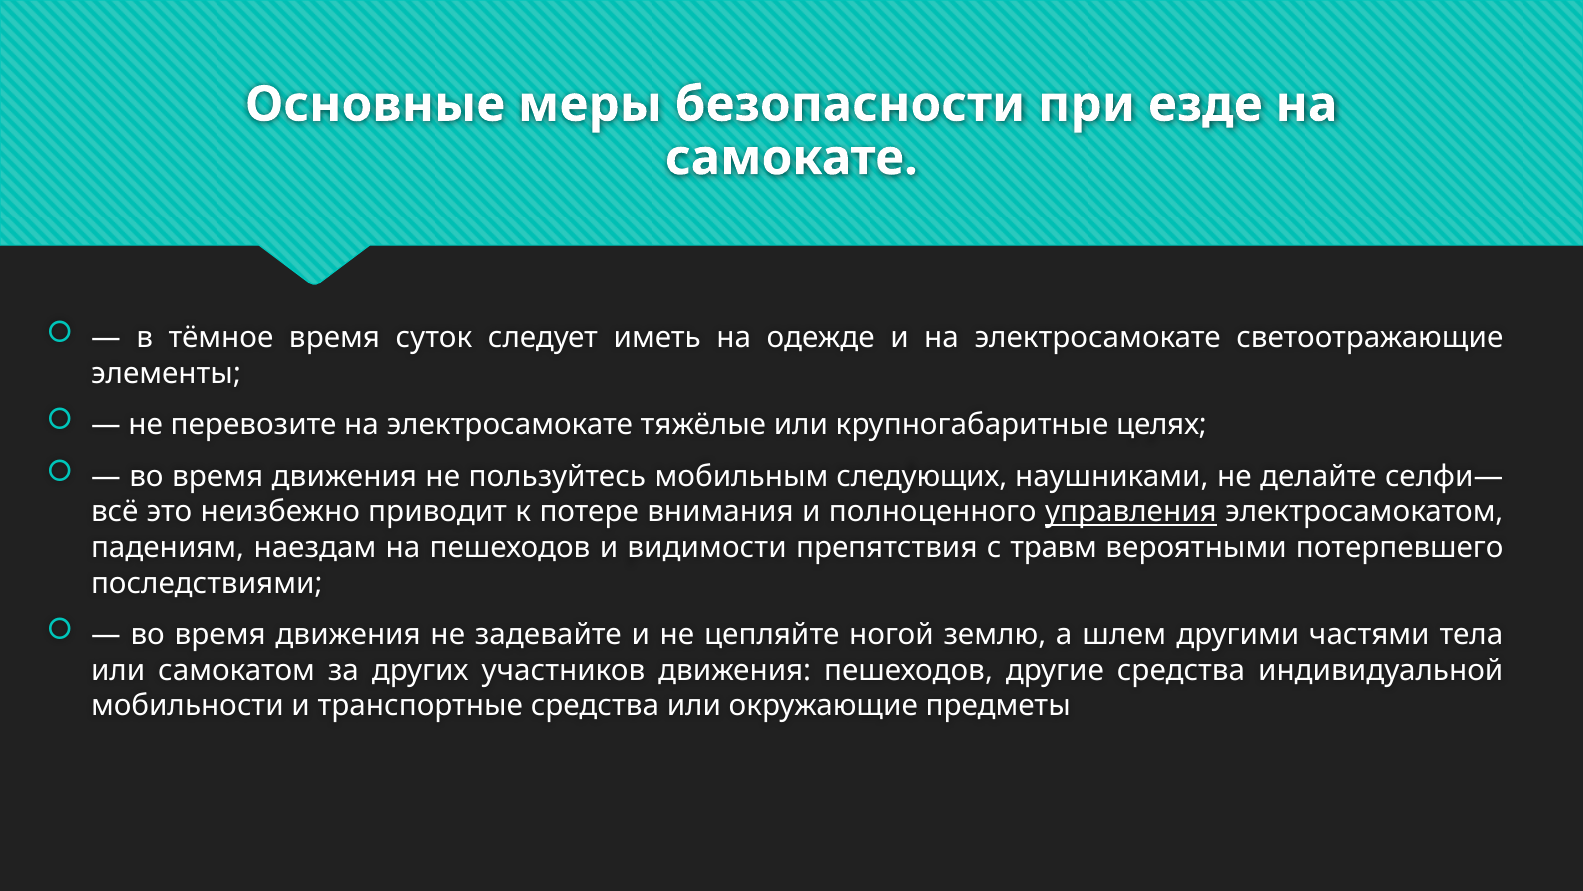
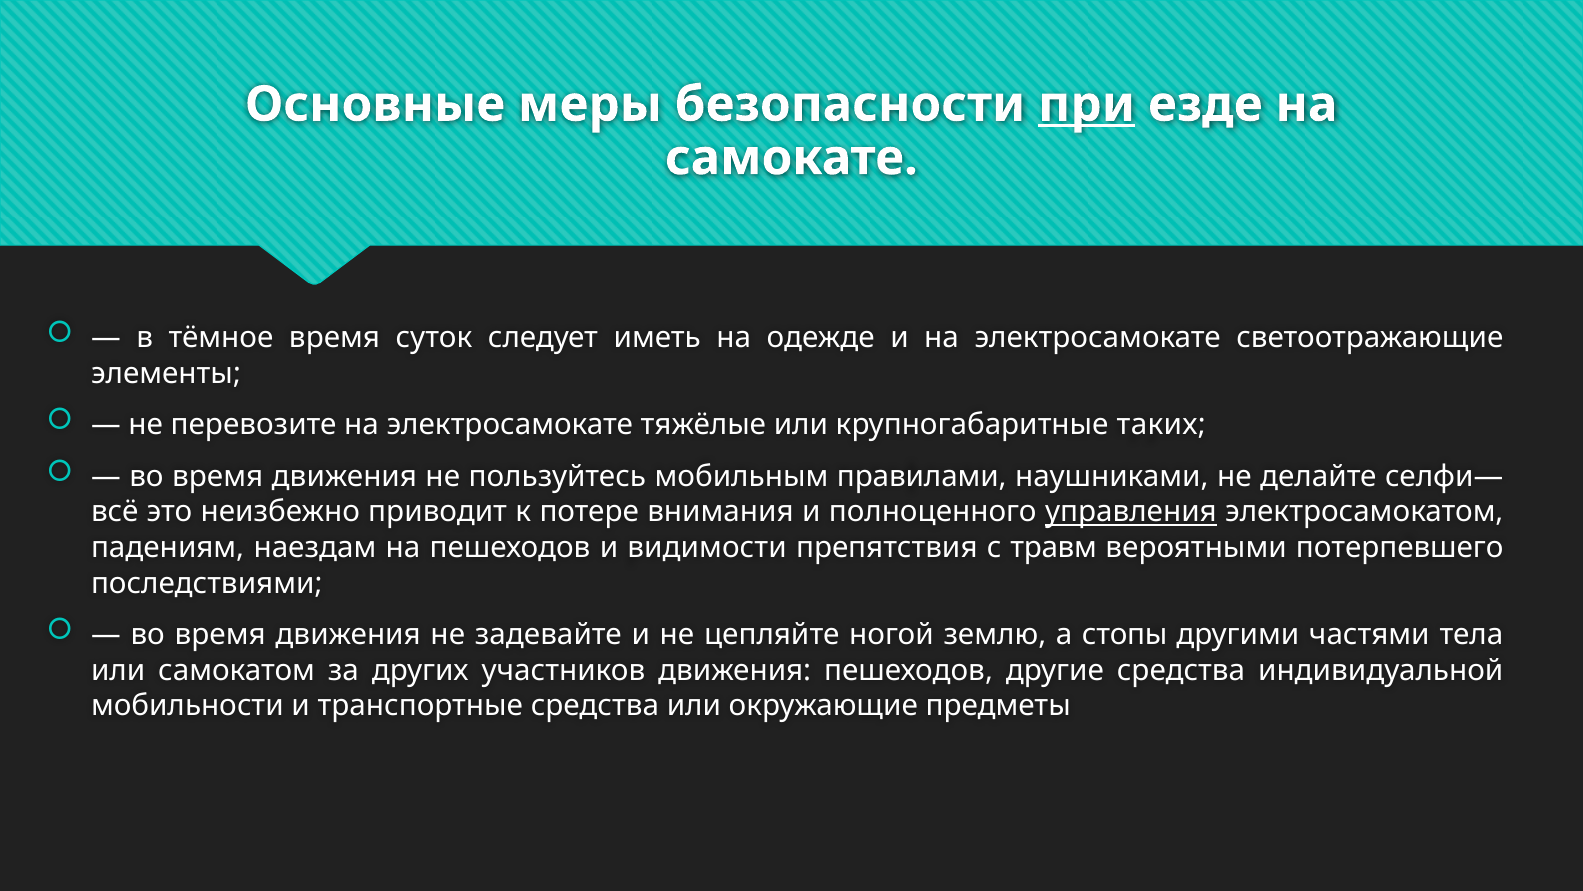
при underline: none -> present
целях: целях -> таких
следующих: следующих -> правилами
шлем: шлем -> стопы
